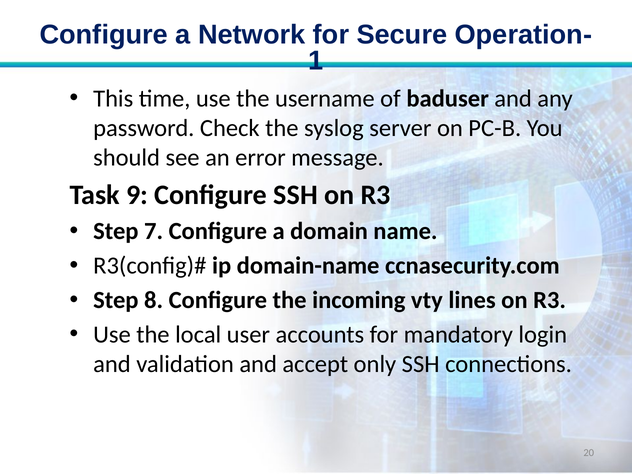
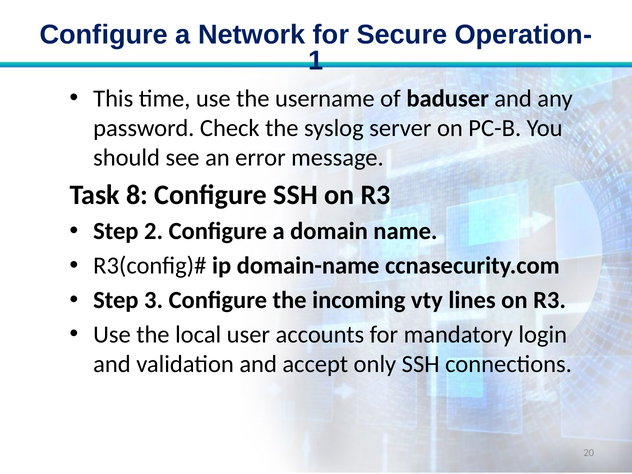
9: 9 -> 8
7: 7 -> 2
8: 8 -> 3
